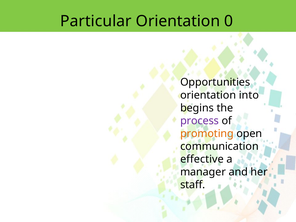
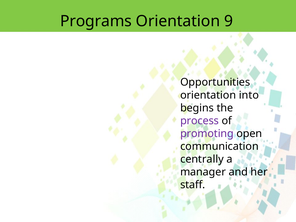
Particular: Particular -> Programs
0: 0 -> 9
promoting colour: orange -> purple
effective: effective -> centrally
